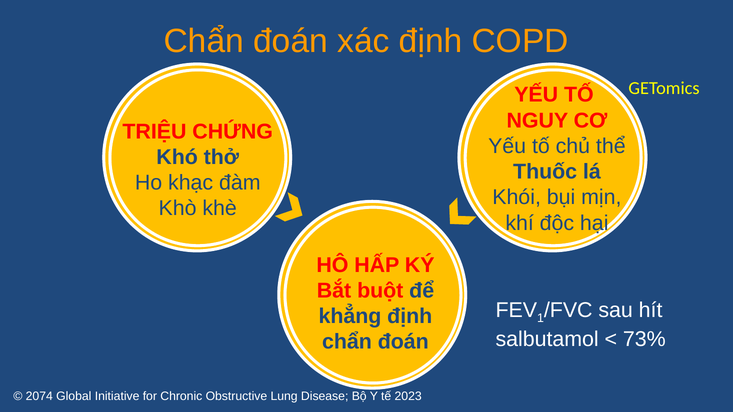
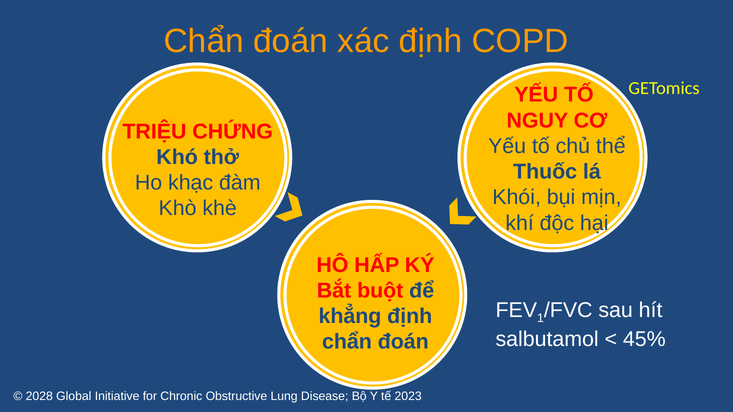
73%: 73% -> 45%
2074: 2074 -> 2028
